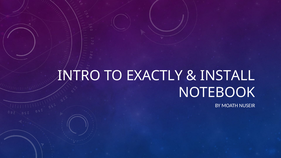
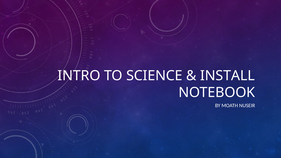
EXACTLY: EXACTLY -> SCIENCE
